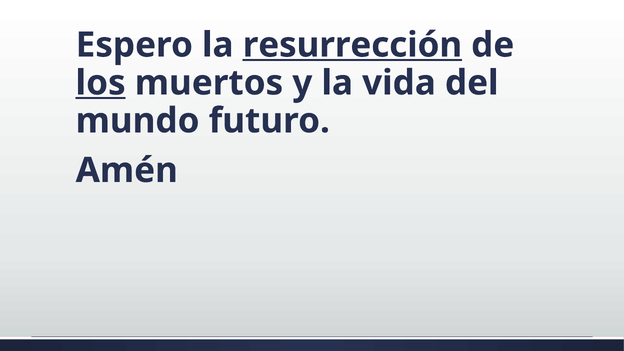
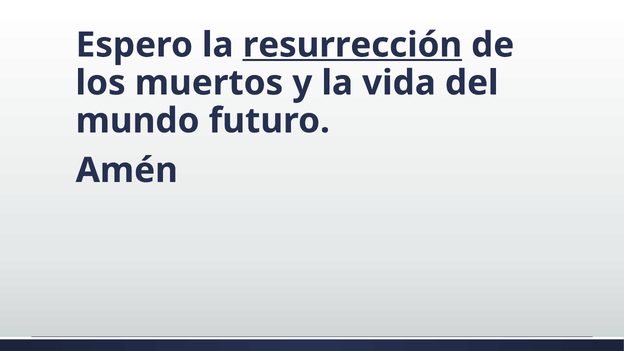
los underline: present -> none
